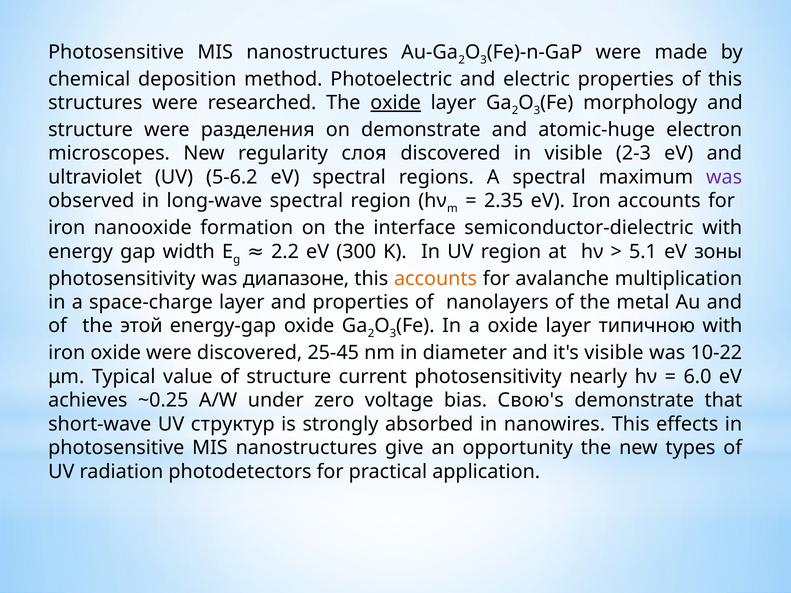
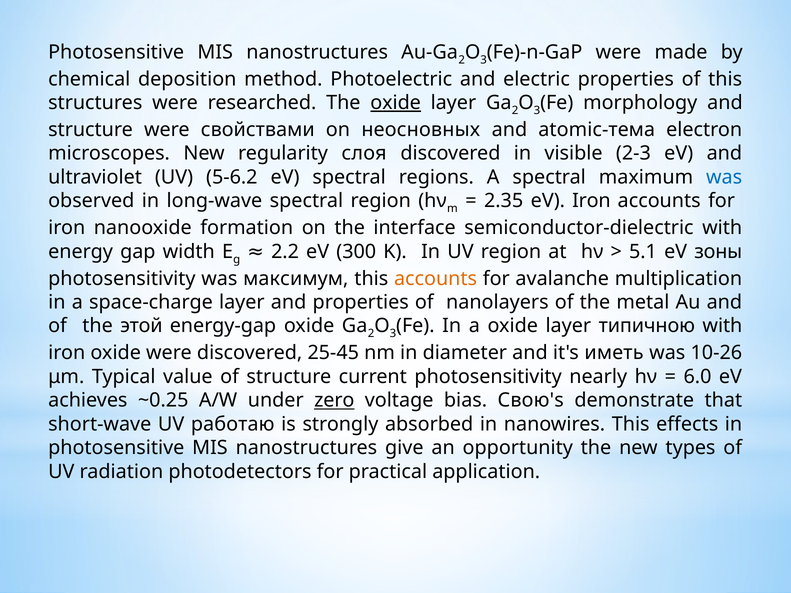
разделения: разделения -> свойствами
on demonstrate: demonstrate -> неосновных
atomic-huge: atomic-huge -> atomic-тема
was at (724, 177) colour: purple -> blue
диапазоне: диапазоне -> максимум
it's visible: visible -> иметь
10-22: 10-22 -> 10-26
zero underline: none -> present
структур: структур -> работаю
